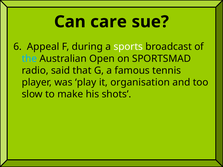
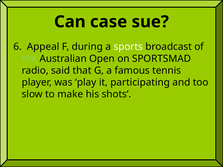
care: care -> case
the colour: light blue -> light green
organisation: organisation -> participating
